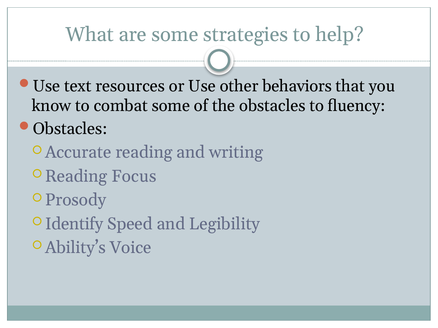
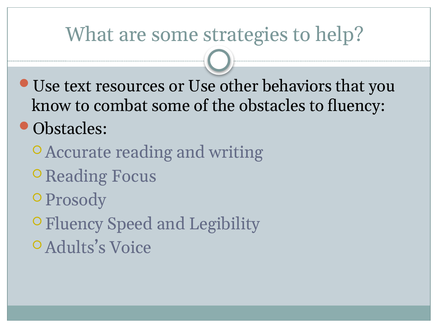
Identify at (74, 224): Identify -> Fluency
Ability’s: Ability’s -> Adults’s
